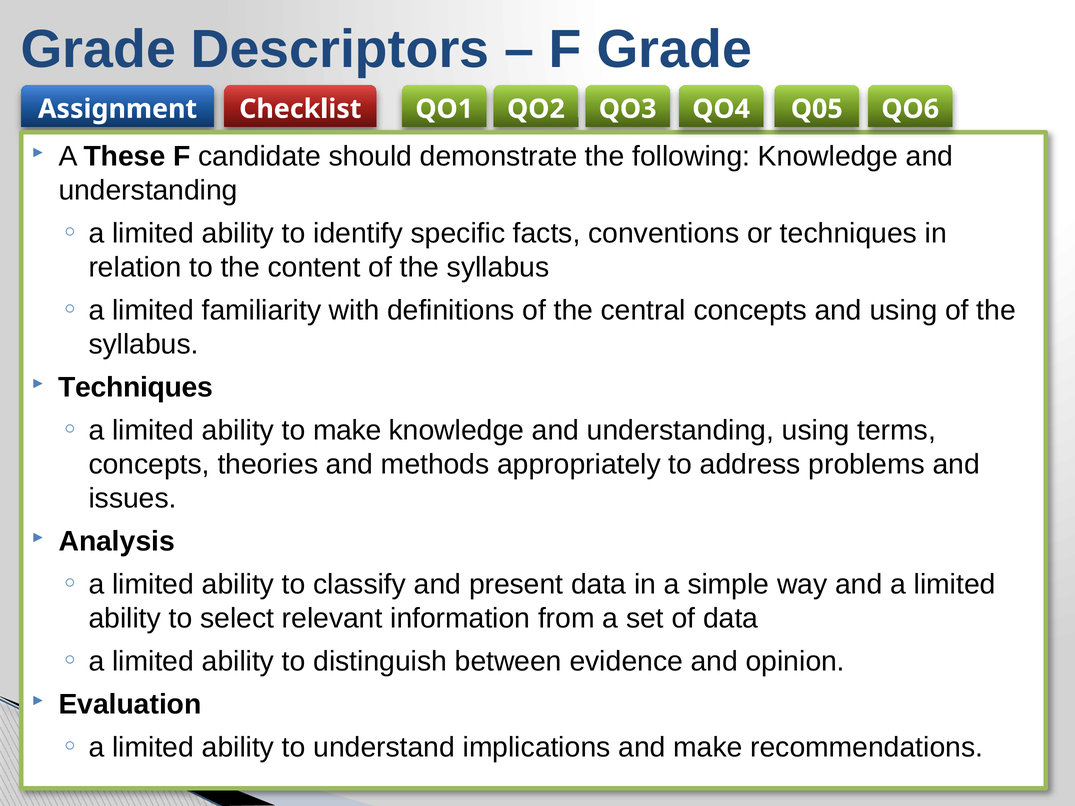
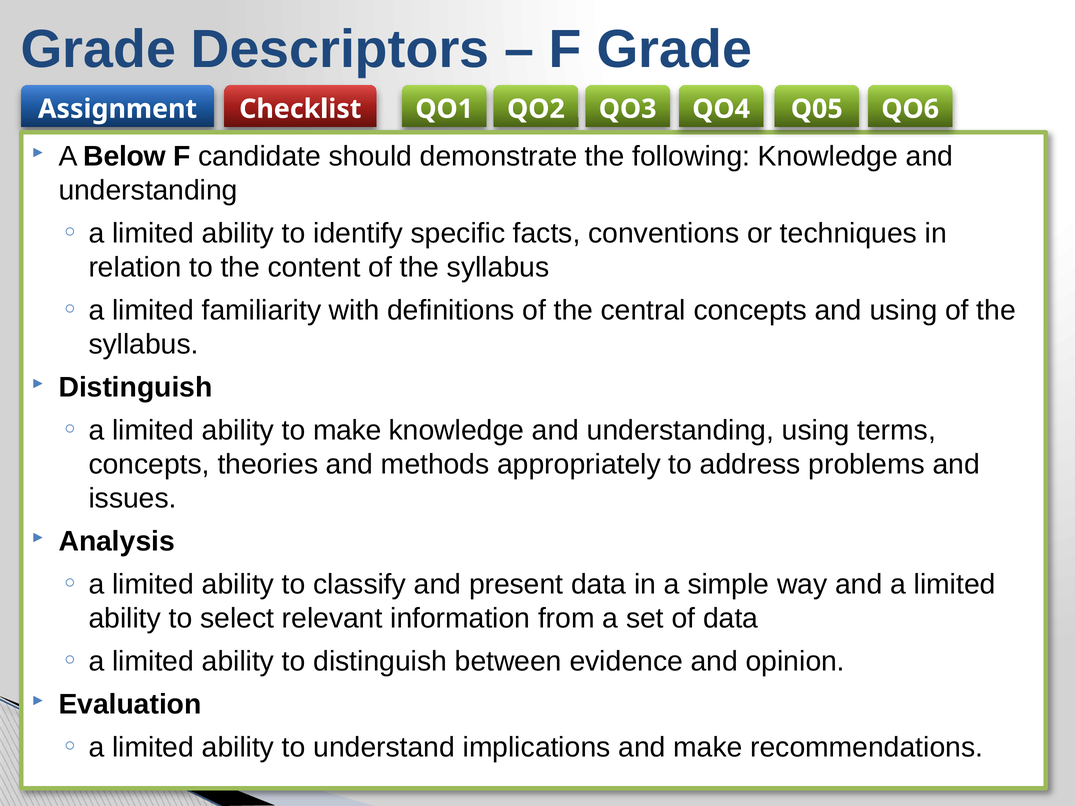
These: These -> Below
Techniques at (136, 388): Techniques -> Distinguish
